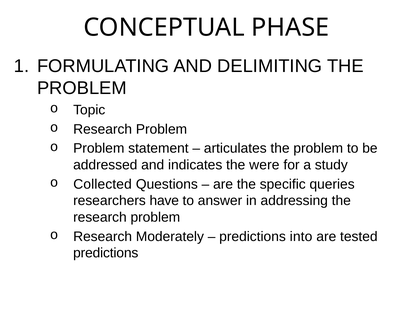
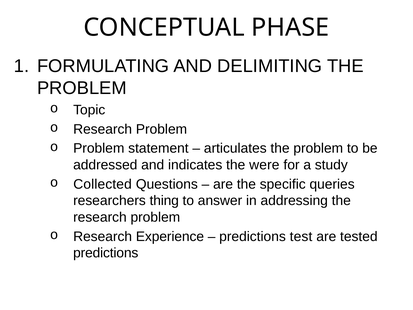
have: have -> thing
Moderately: Moderately -> Experience
into: into -> test
